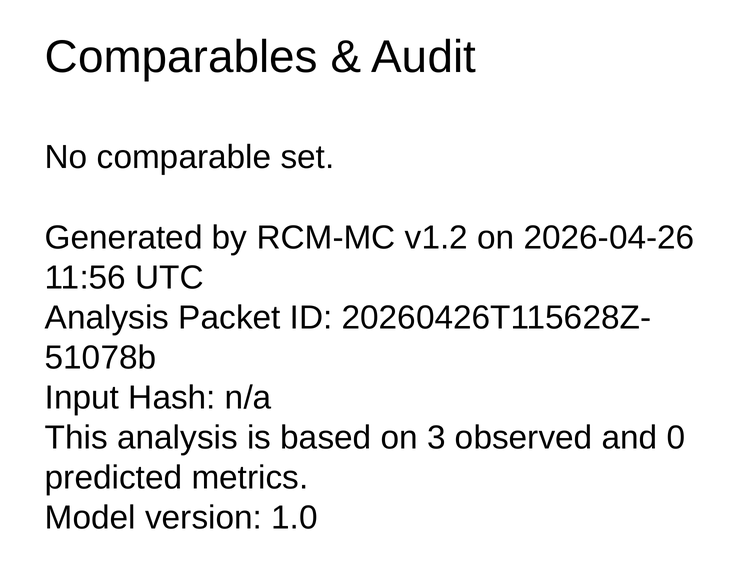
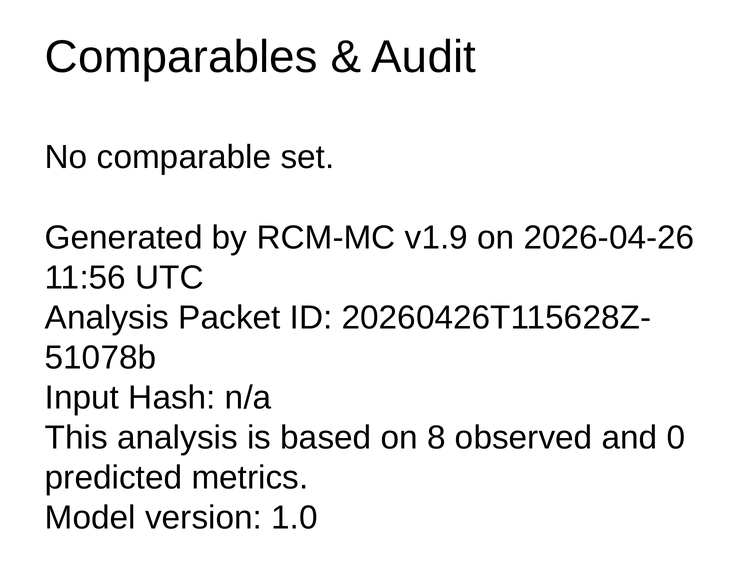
v1.2: v1.2 -> v1.9
3: 3 -> 8
